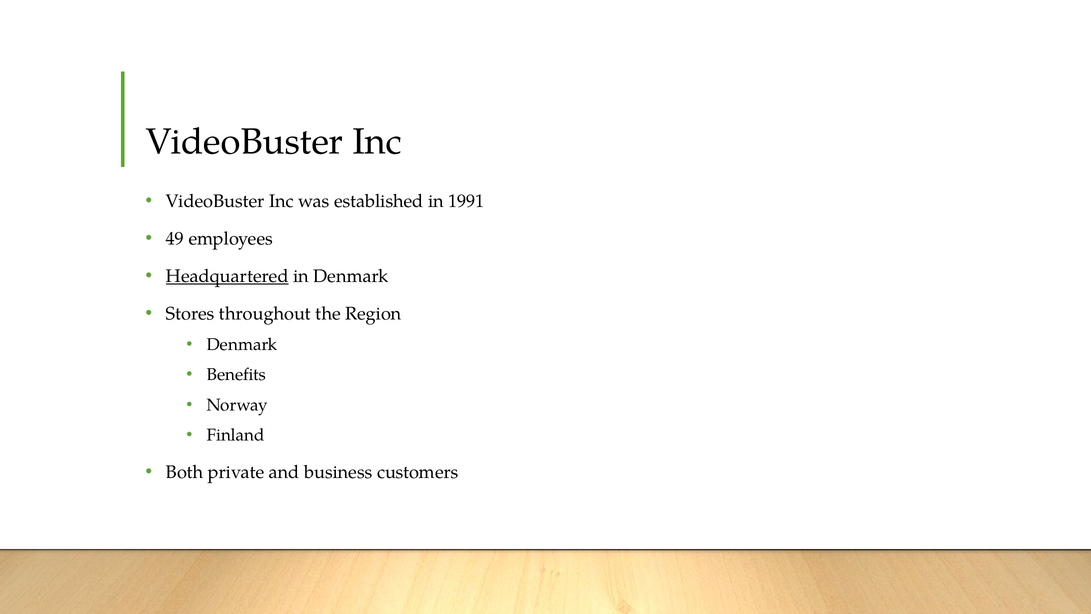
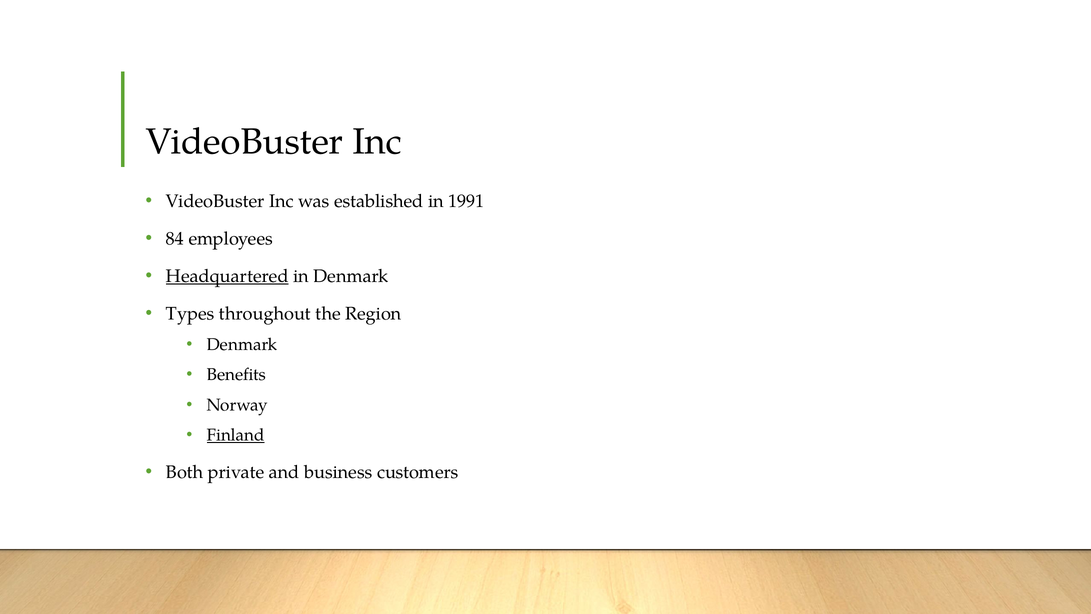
49: 49 -> 84
Stores: Stores -> Types
Finland underline: none -> present
